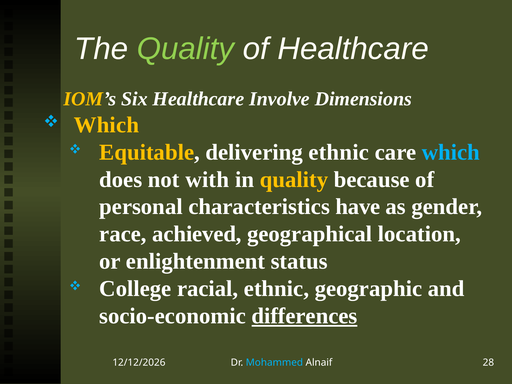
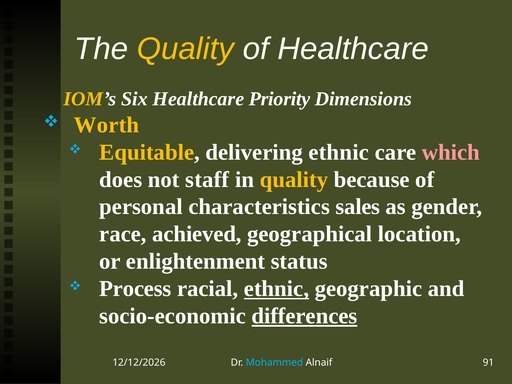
Quality at (186, 49) colour: light green -> yellow
Involve: Involve -> Priority
Which at (106, 125): Which -> Worth
which at (451, 152) colour: light blue -> pink
with: with -> staff
have: have -> sales
College: College -> Process
ethnic at (276, 289) underline: none -> present
28: 28 -> 91
